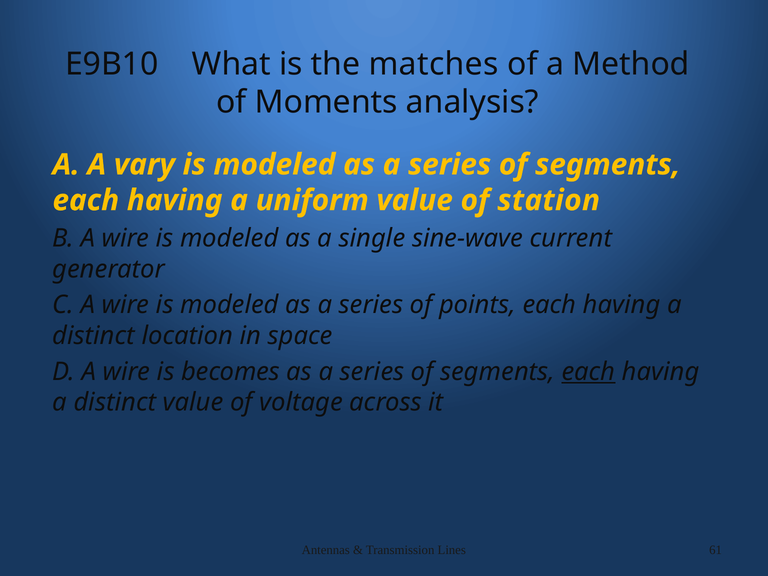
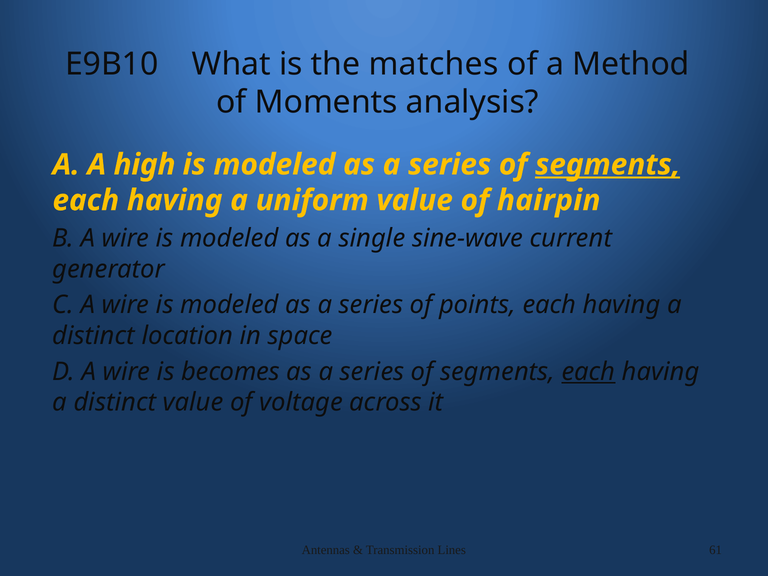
vary: vary -> high
segments at (608, 165) underline: none -> present
station: station -> hairpin
